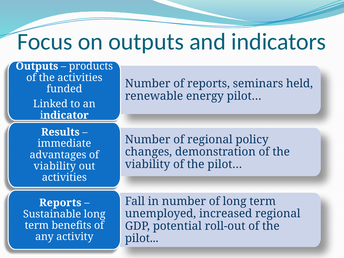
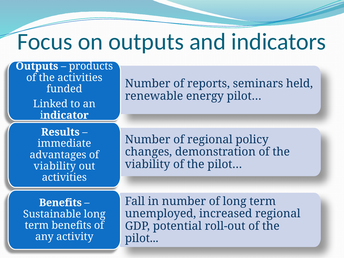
Reports at (60, 203): Reports -> Benefits
